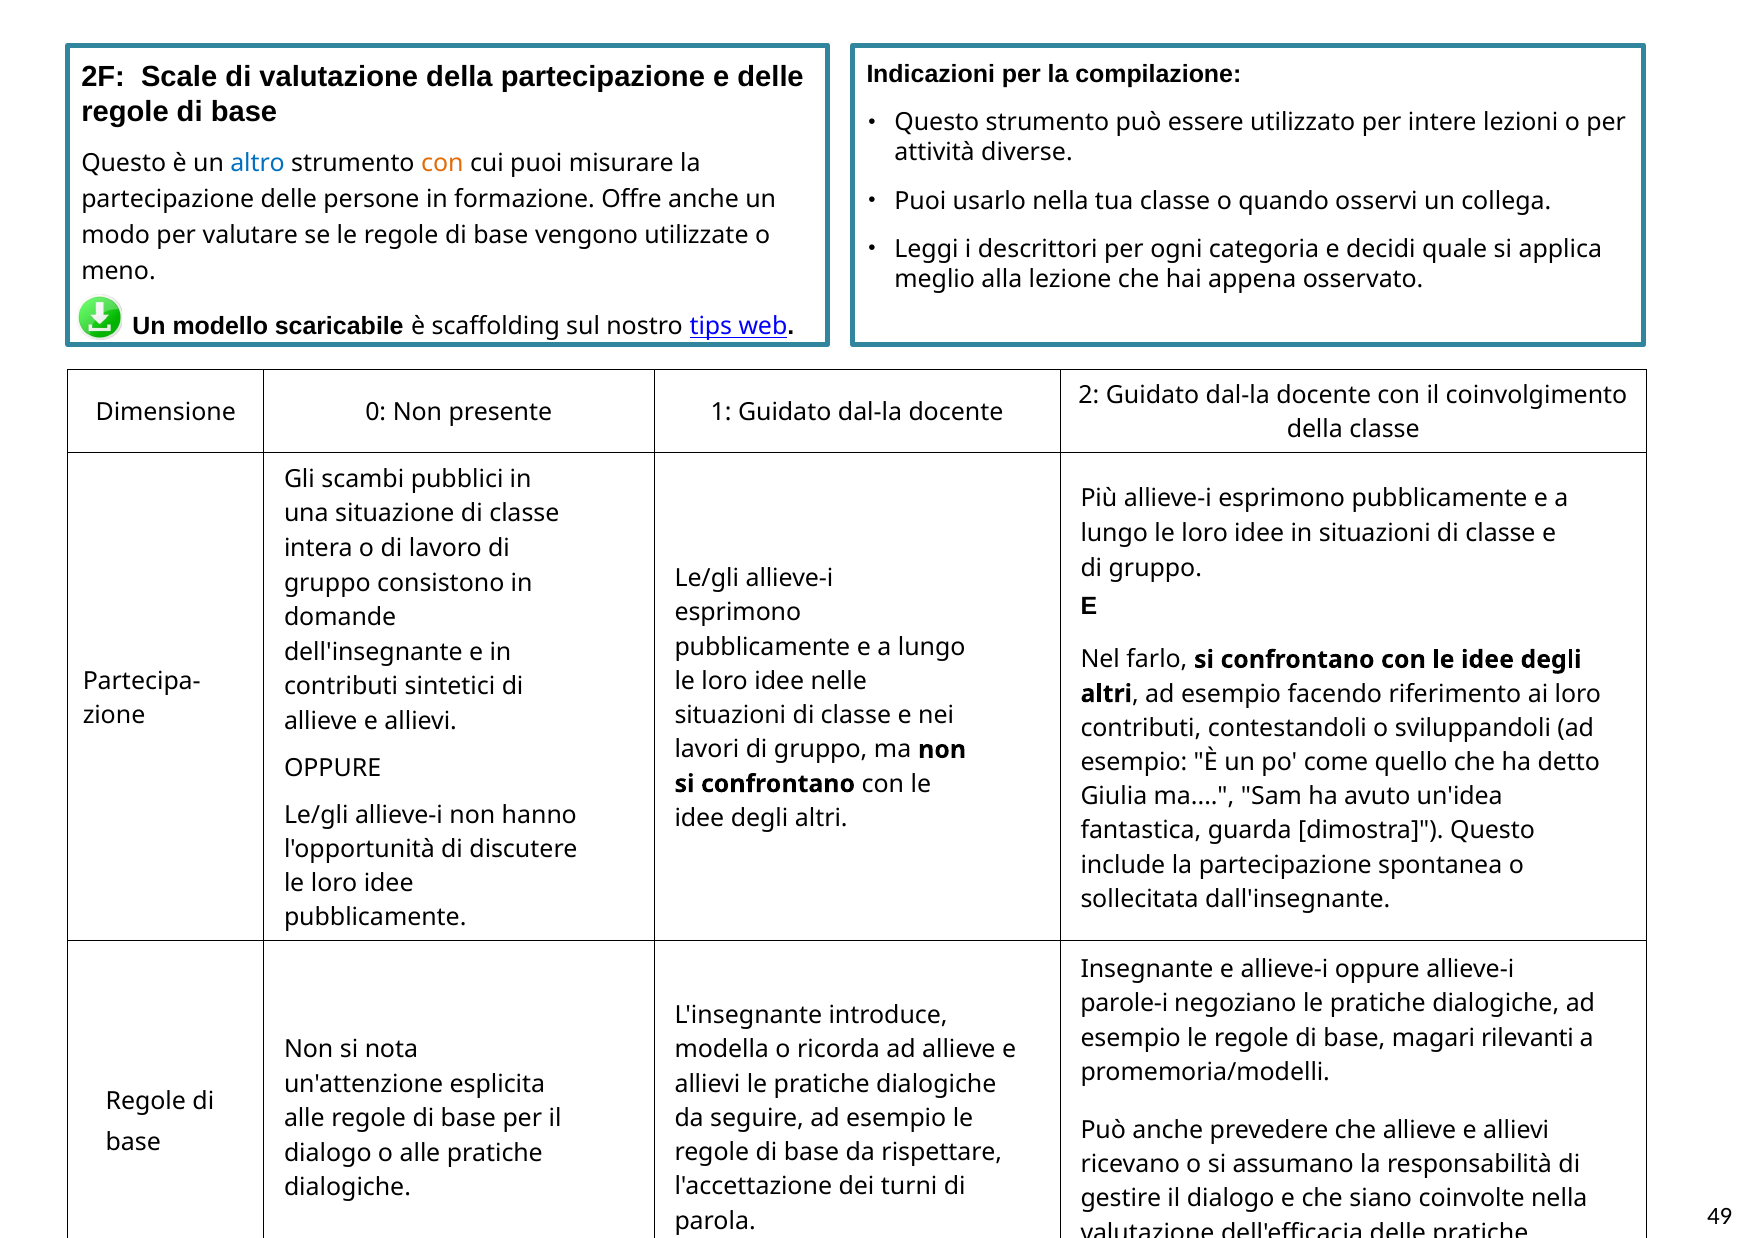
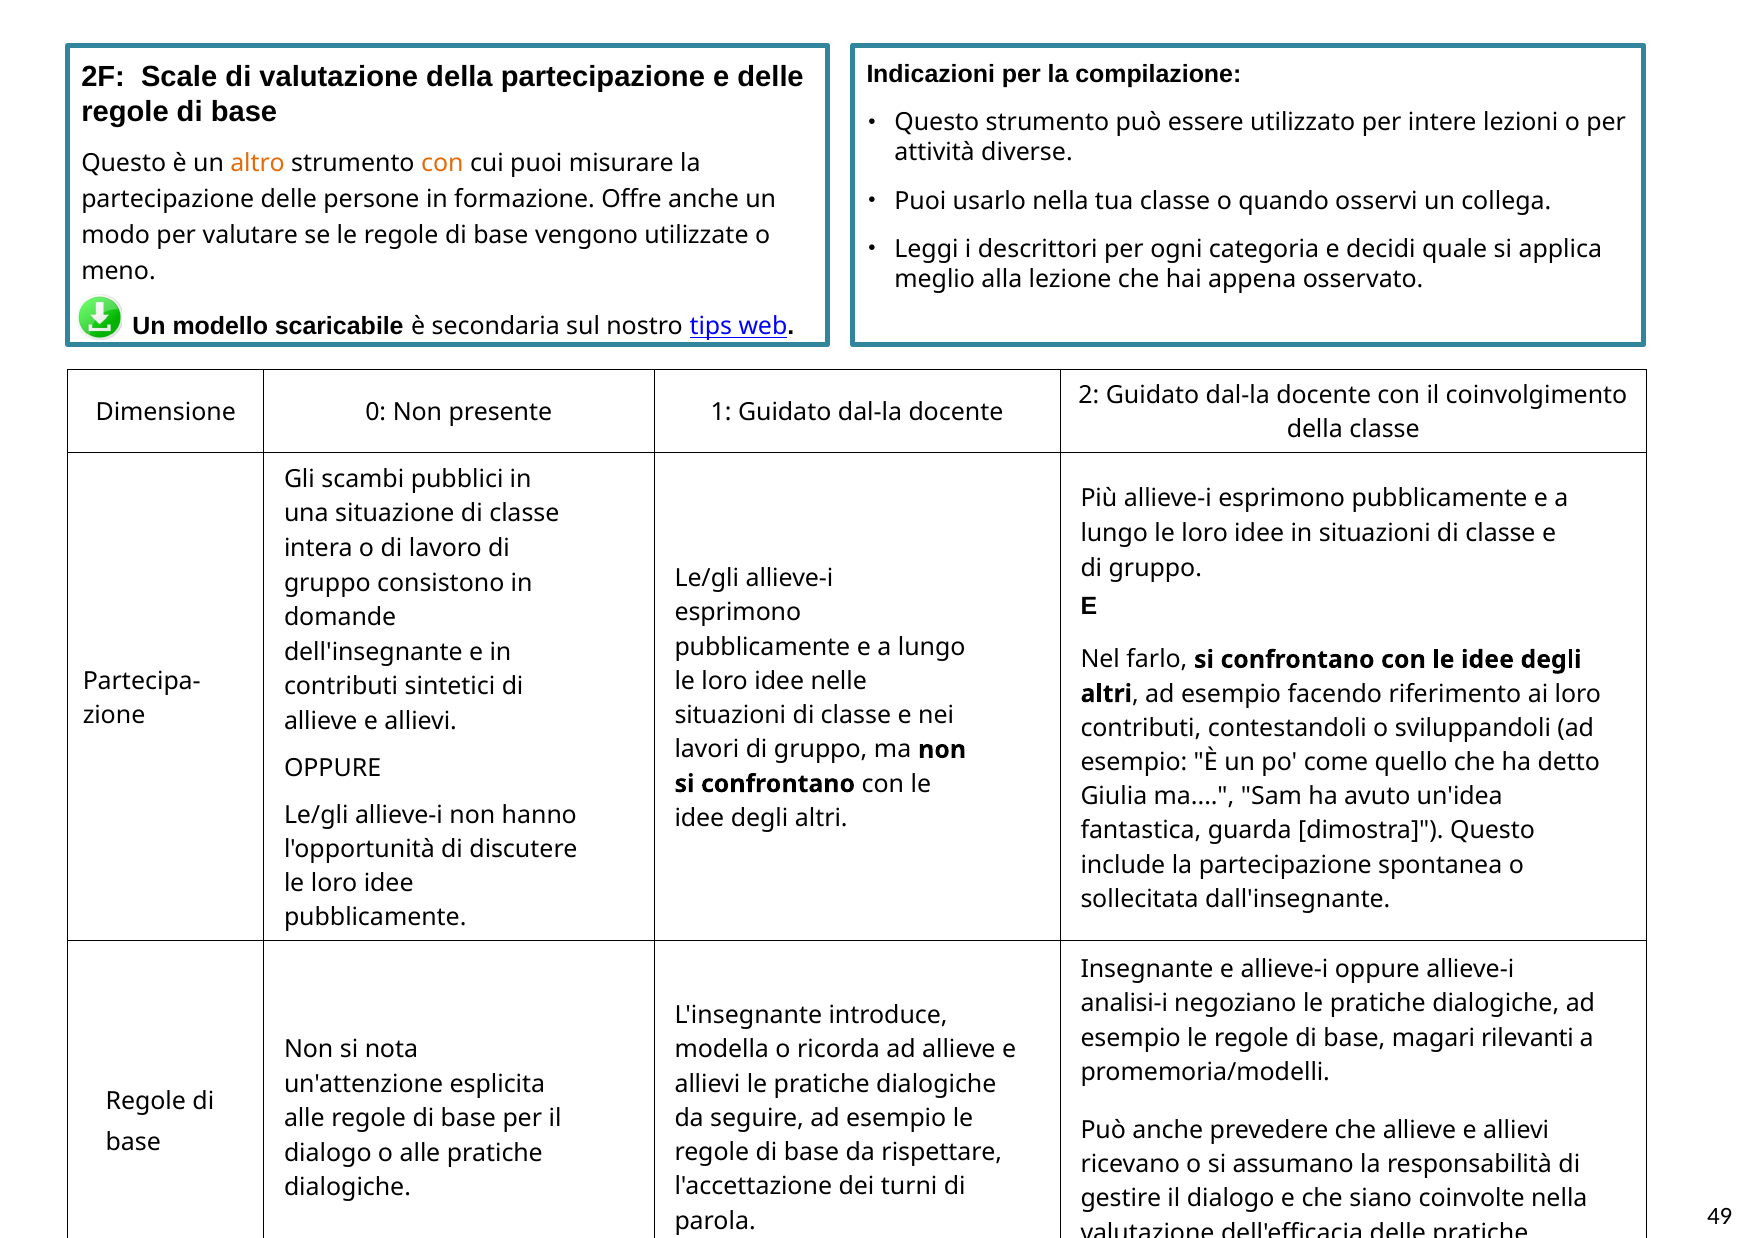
altro colour: blue -> orange
scaffolding: scaffolding -> secondaria
parole-i: parole-i -> analisi-i
